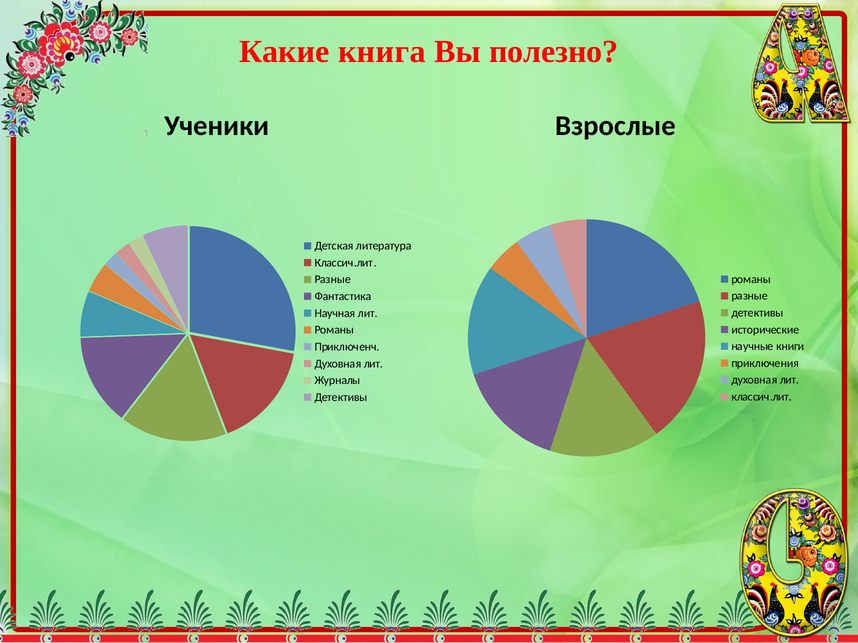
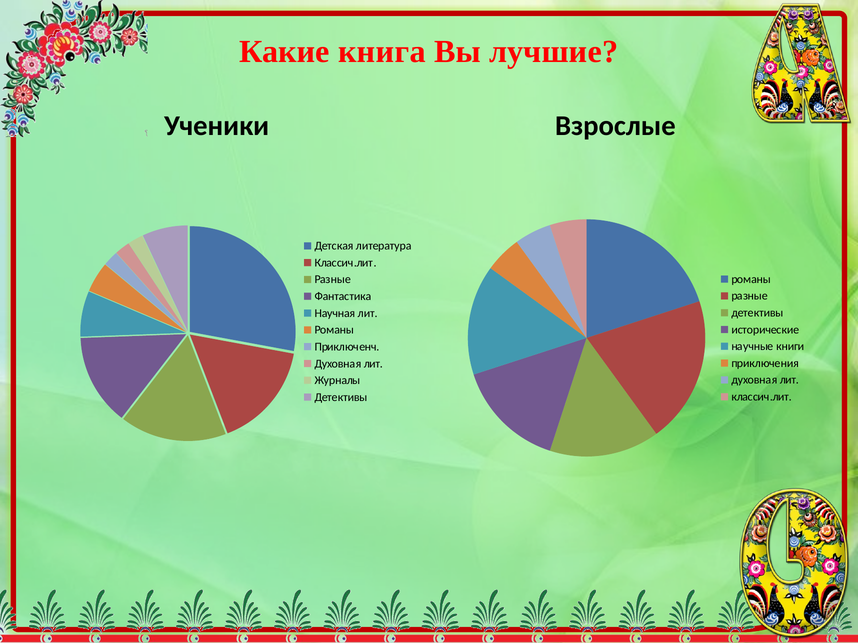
полезно: полезно -> лучшие
